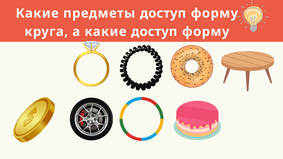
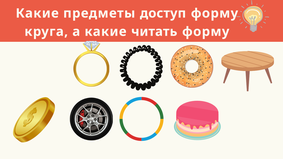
какие доступ: доступ -> читать
